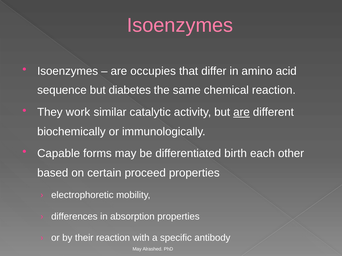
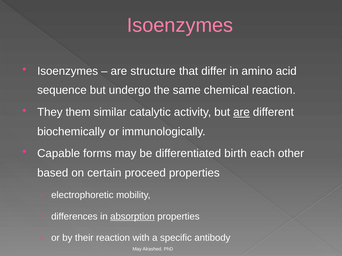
occupies: occupies -> structure
diabetes: diabetes -> undergo
work: work -> them
absorption underline: none -> present
